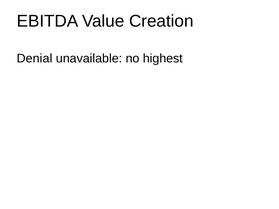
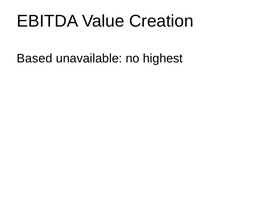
Denial: Denial -> Based
